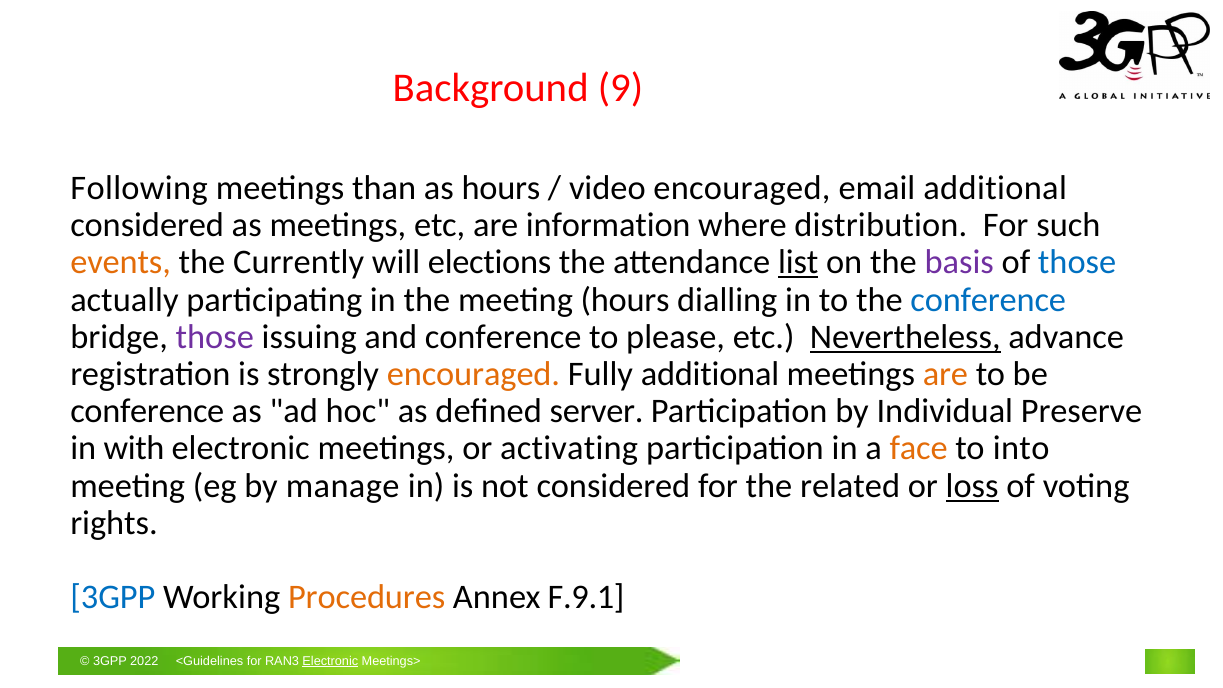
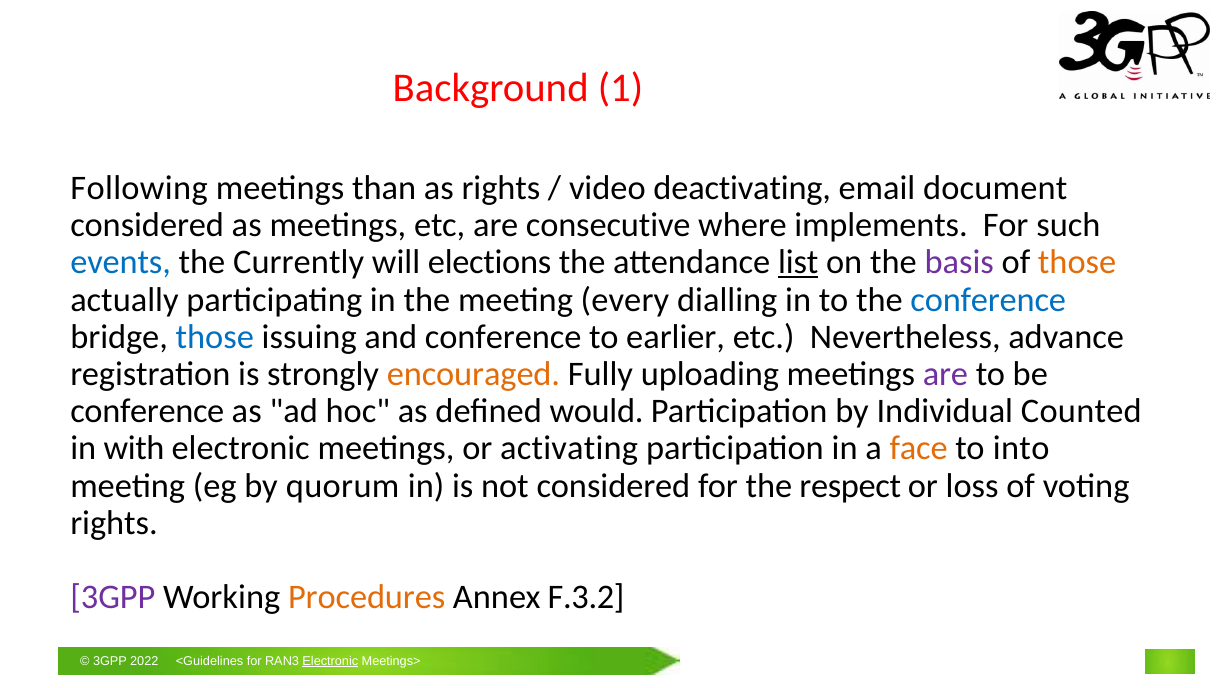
9: 9 -> 1
as hours: hours -> rights
video encouraged: encouraged -> deactivating
email additional: additional -> document
information: information -> consecutive
distribution: distribution -> implements
events colour: orange -> blue
those at (1077, 263) colour: blue -> orange
meeting hours: hours -> every
those at (215, 337) colour: purple -> blue
please: please -> earlier
Nevertheless underline: present -> none
Fully additional: additional -> uploading
are at (945, 374) colour: orange -> purple
server: server -> would
Preserve: Preserve -> Counted
manage: manage -> quorum
related: related -> respect
loss underline: present -> none
3GPP at (113, 597) colour: blue -> purple
F.9.1: F.9.1 -> F.3.2
